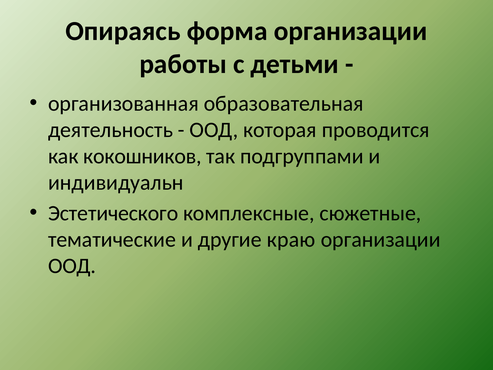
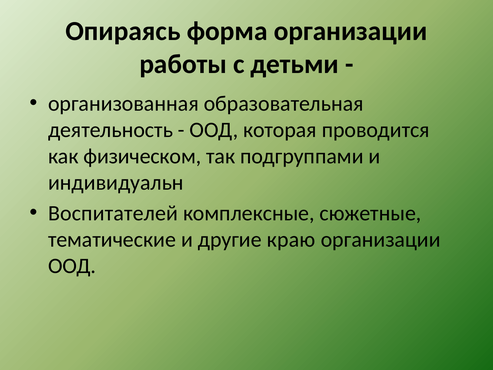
кокошников: кокошников -> физическом
Эстетического: Эстетического -> Воспитателей
